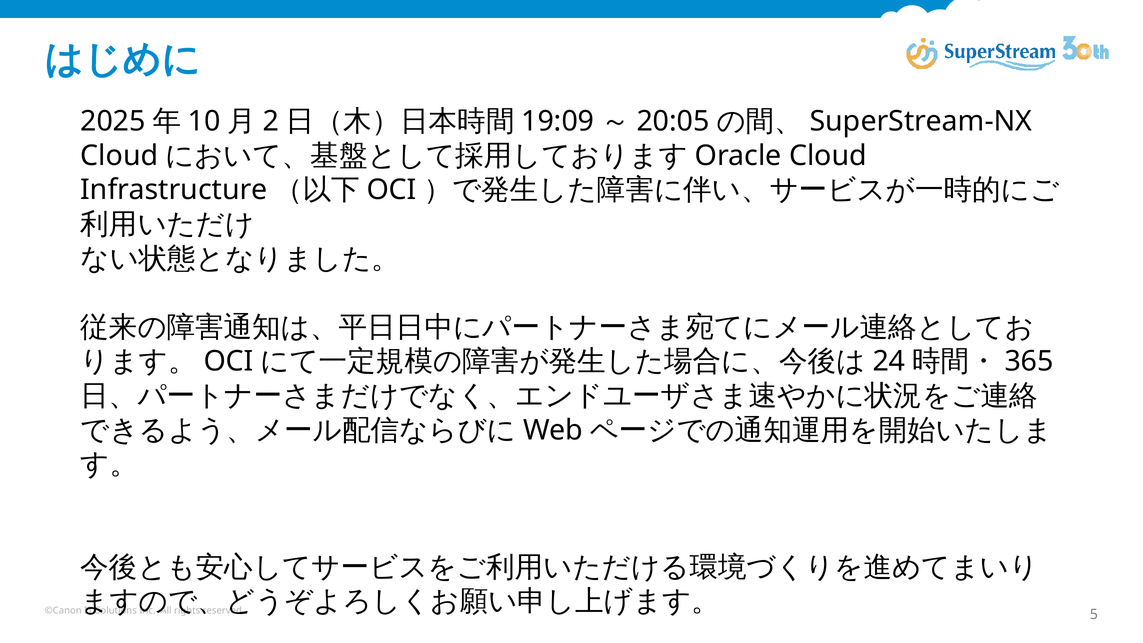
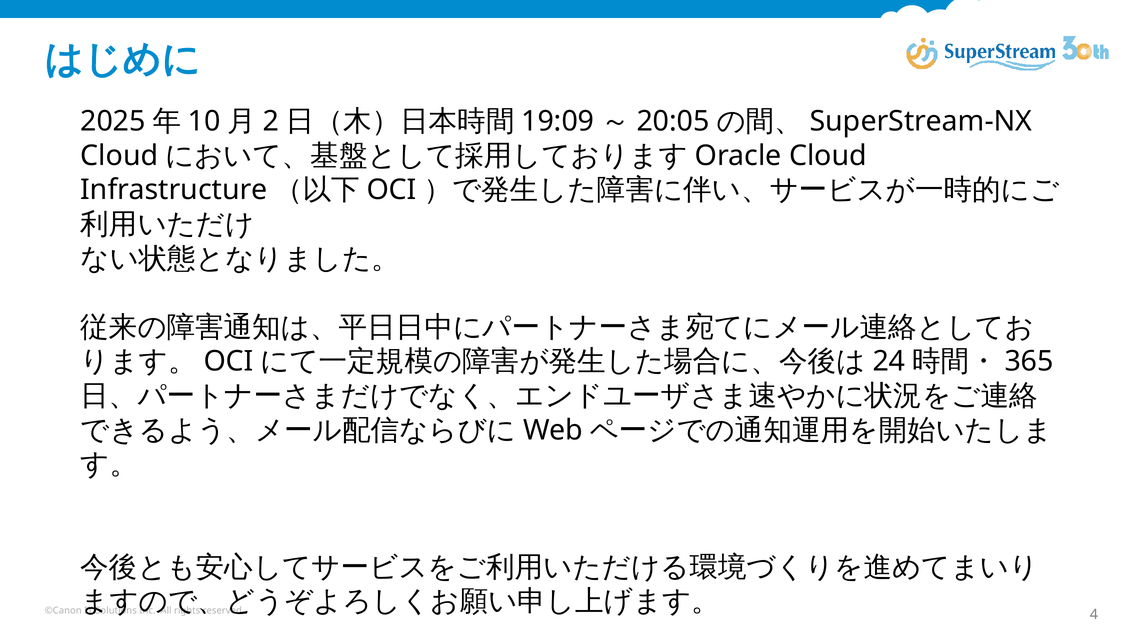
5: 5 -> 4
